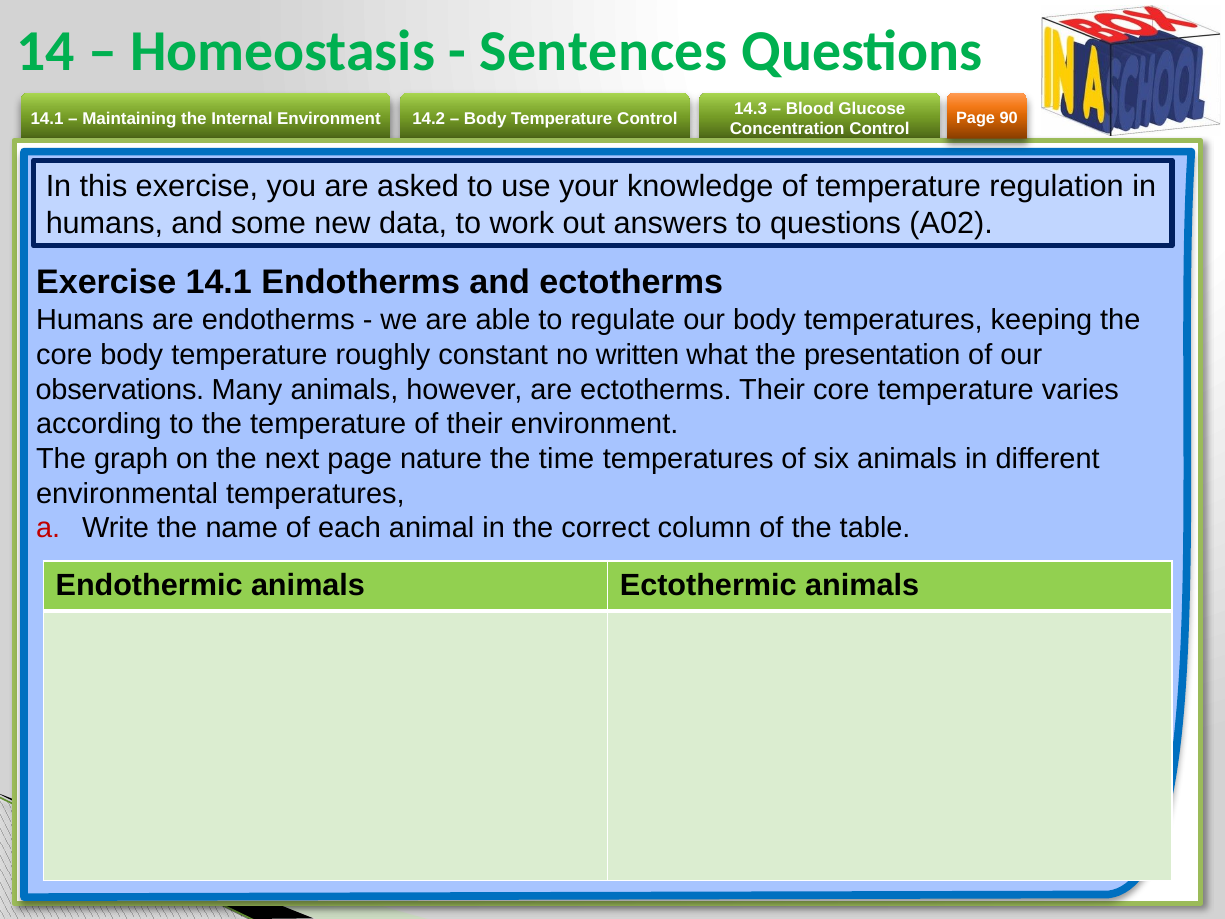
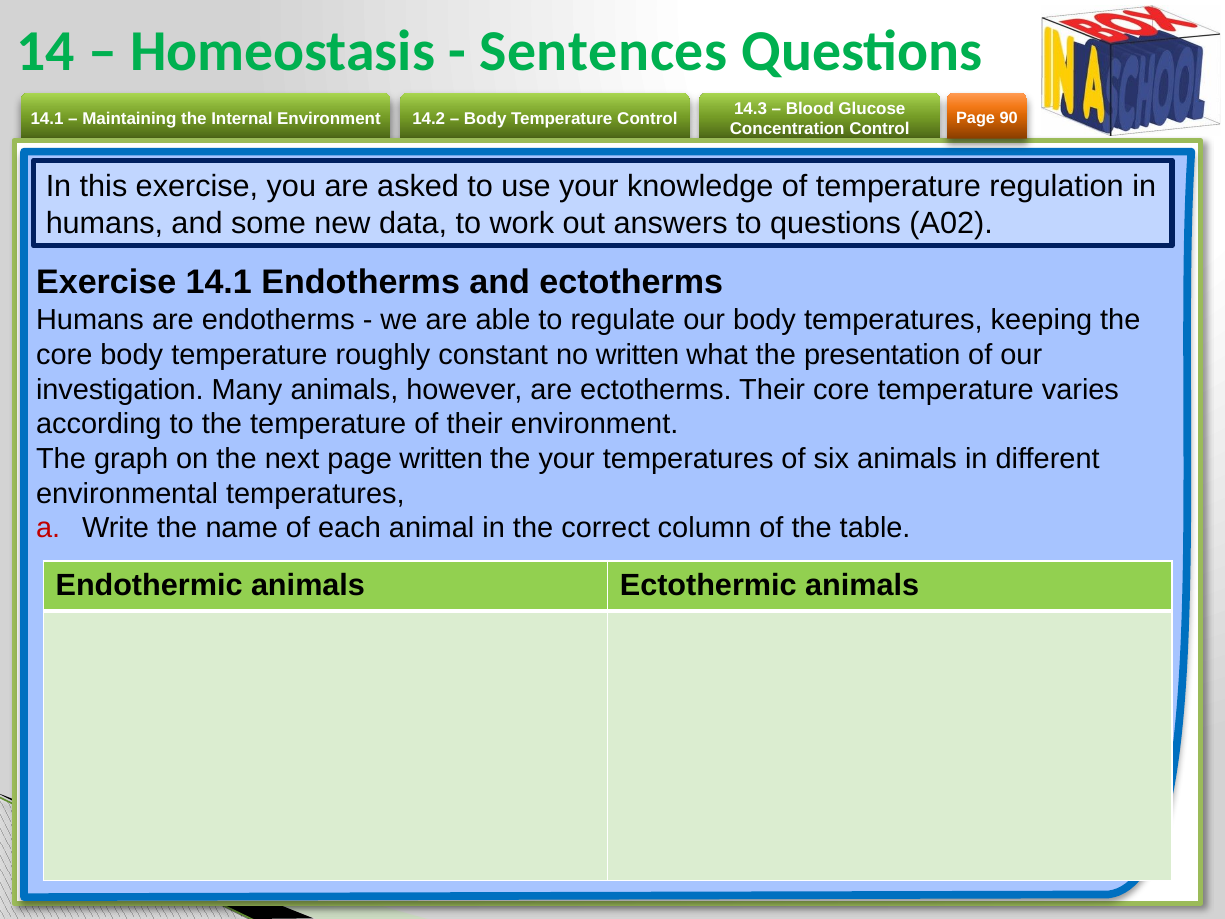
observations: observations -> investigation
page nature: nature -> written
the time: time -> your
